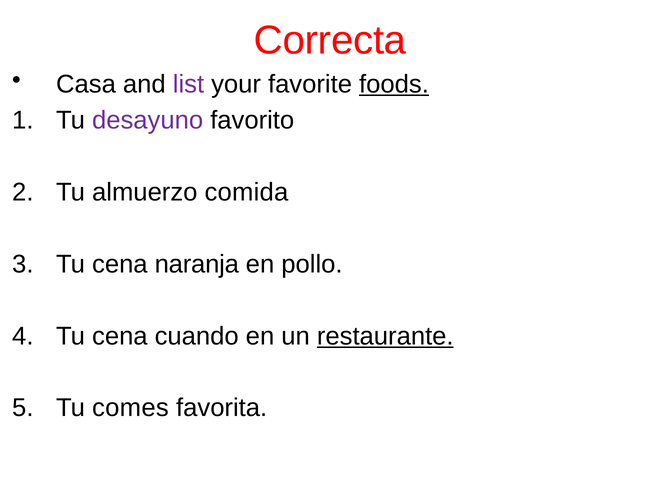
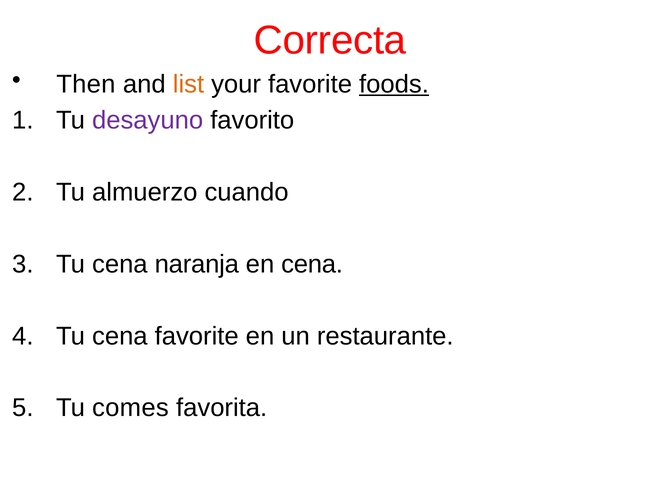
Casa: Casa -> Then
list colour: purple -> orange
comida: comida -> cuando
en pollo: pollo -> cena
cena cuando: cuando -> favorite
restaurante underline: present -> none
